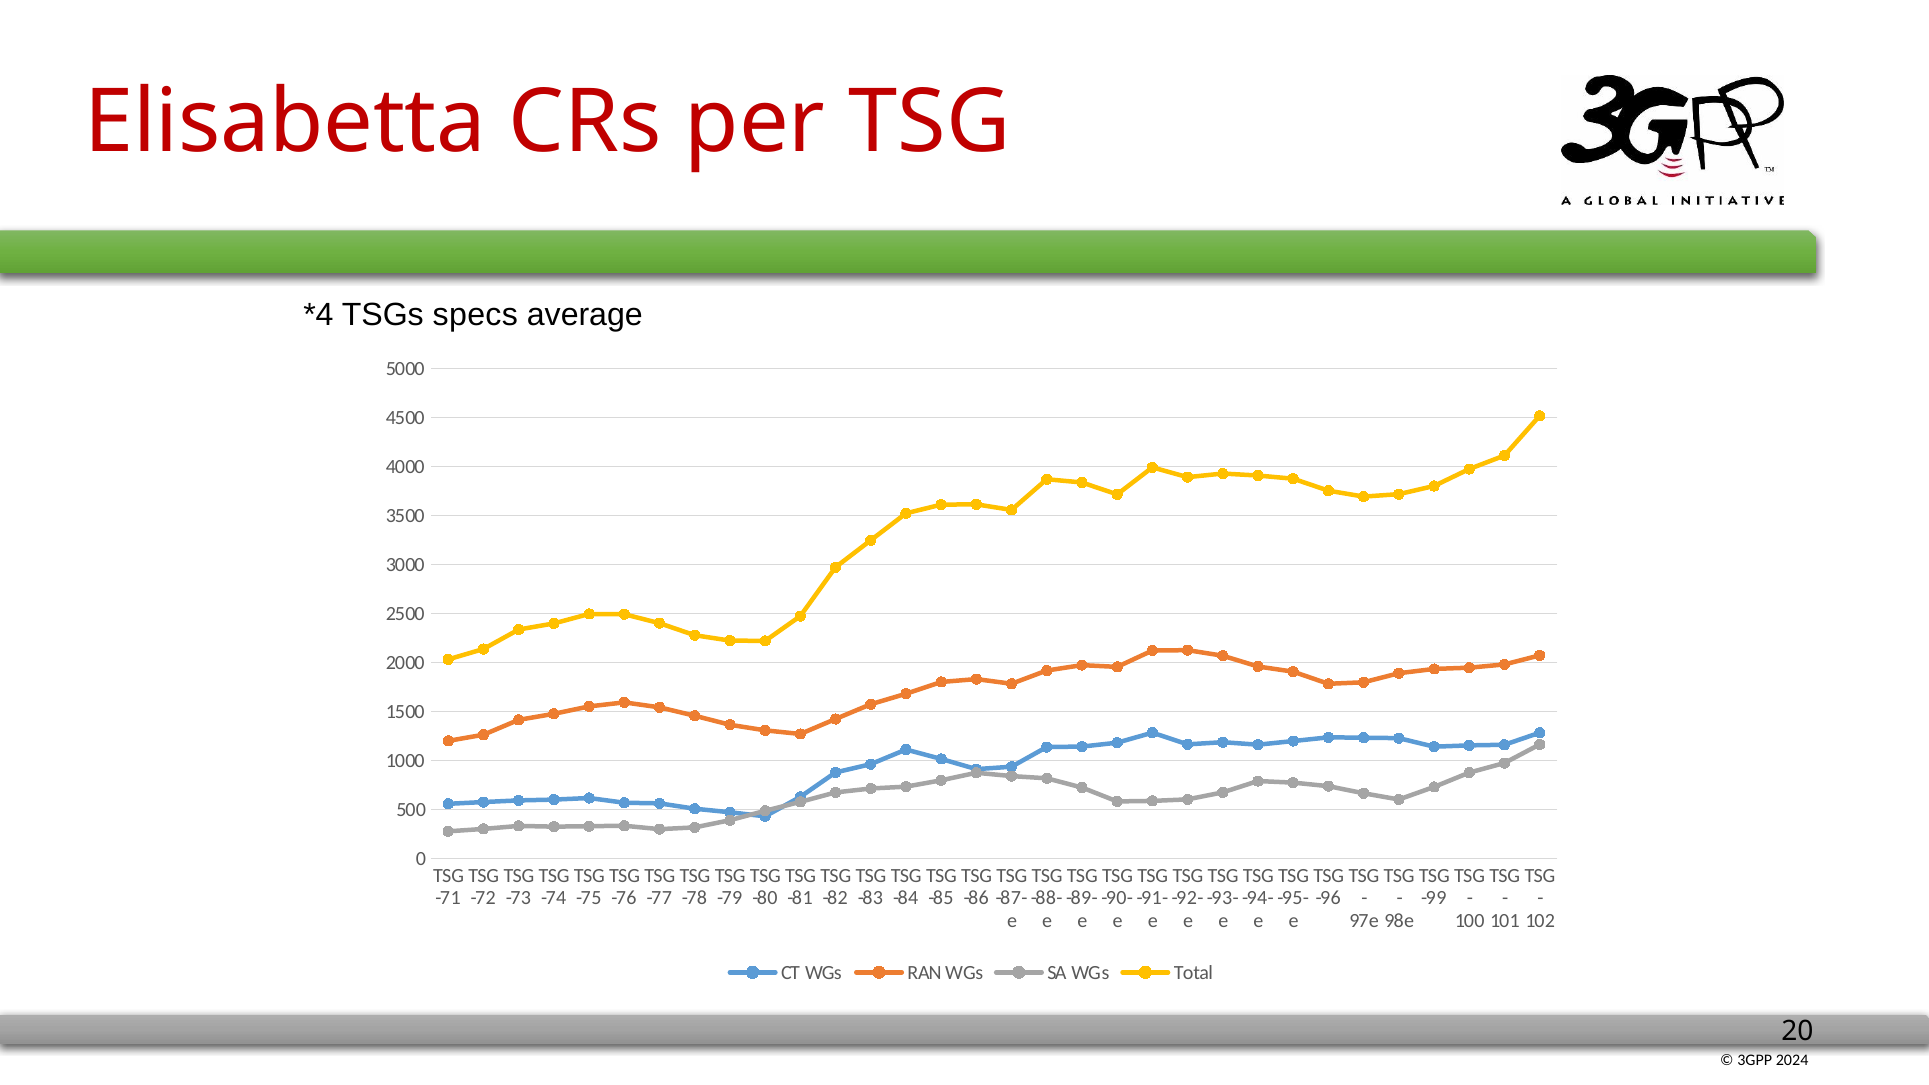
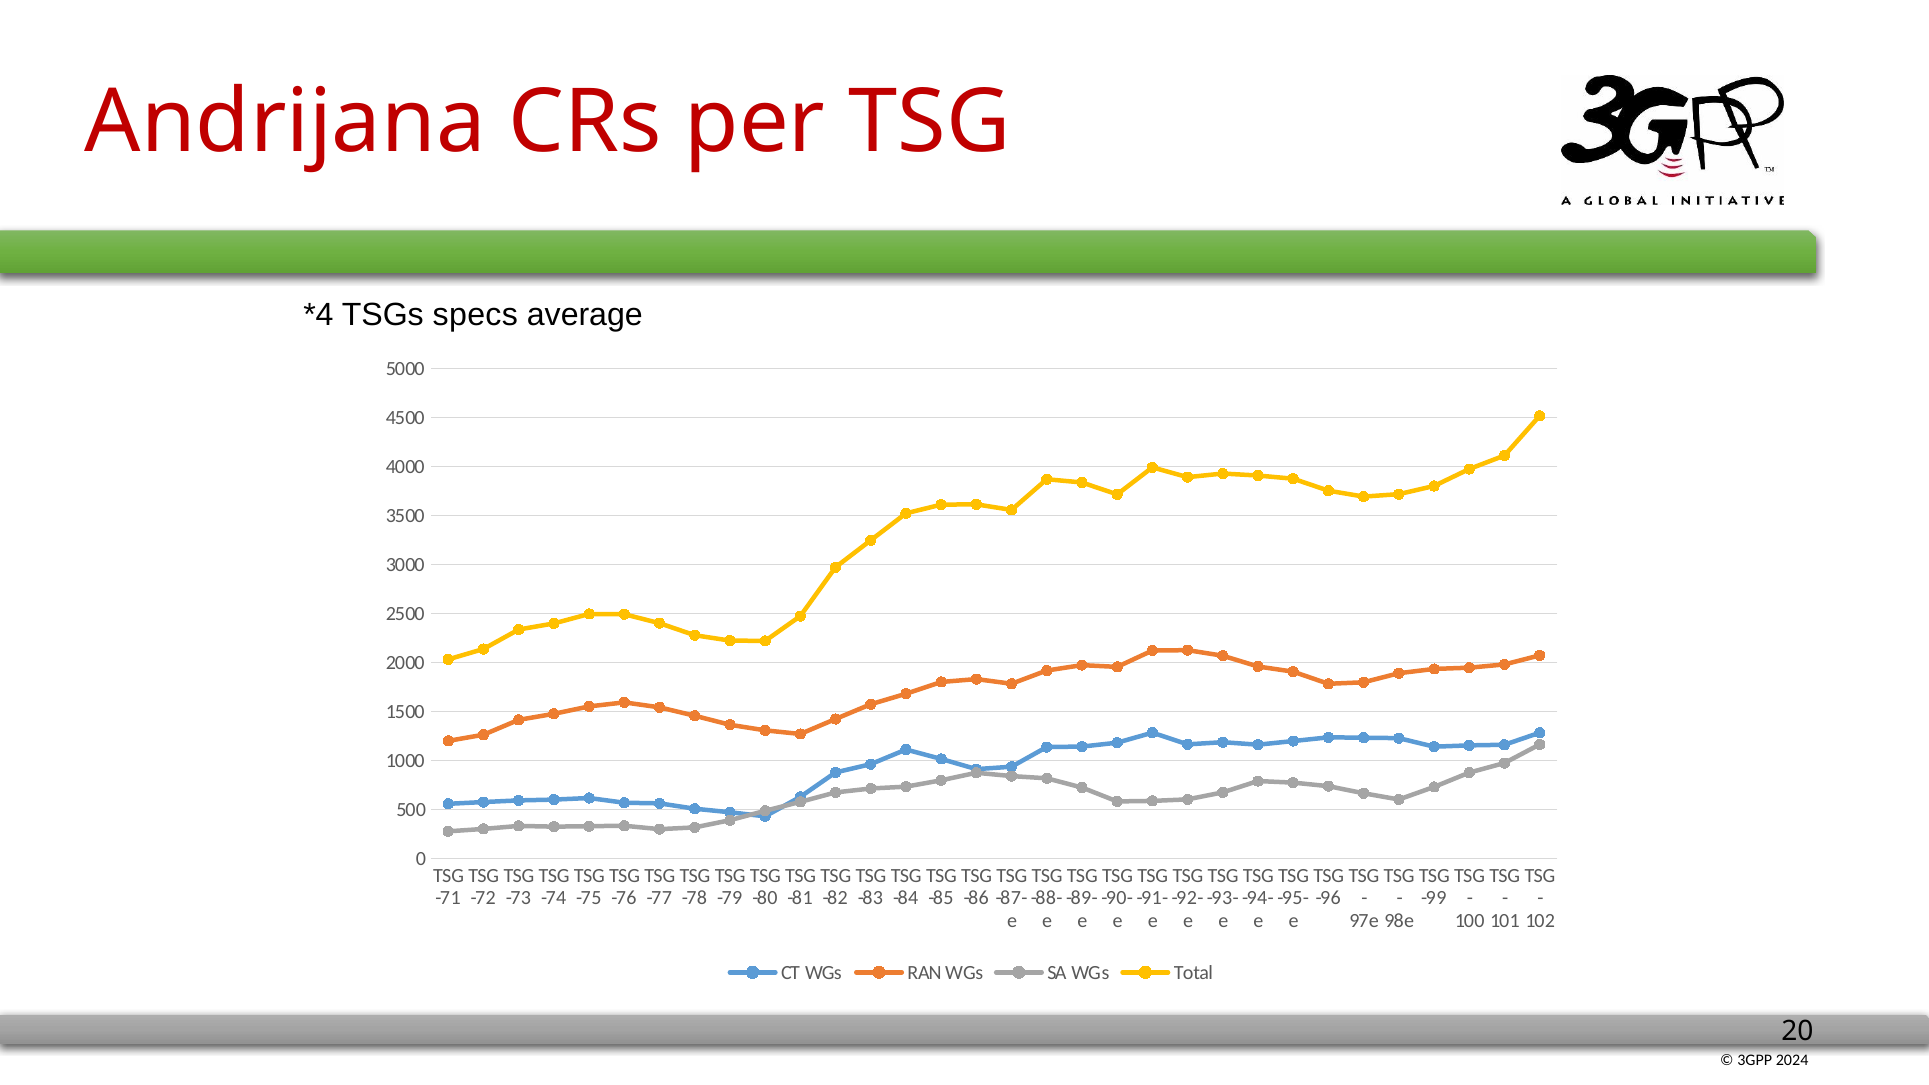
Elisabetta: Elisabetta -> Andrijana
